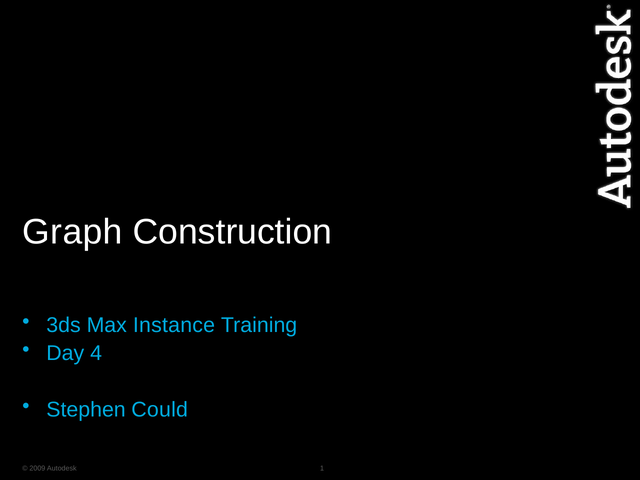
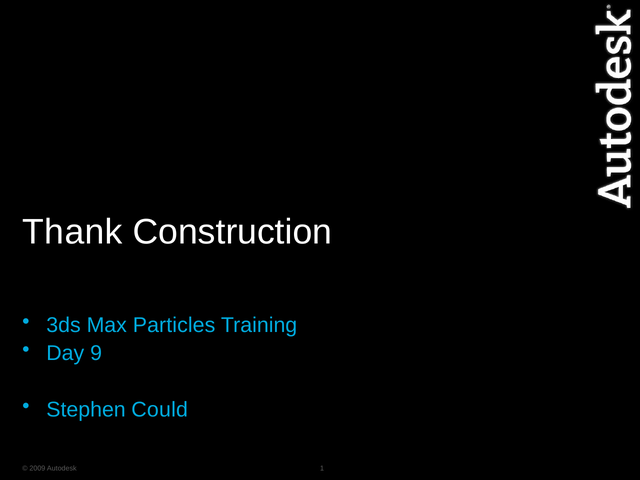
Graph: Graph -> Thank
Instance: Instance -> Particles
4: 4 -> 9
